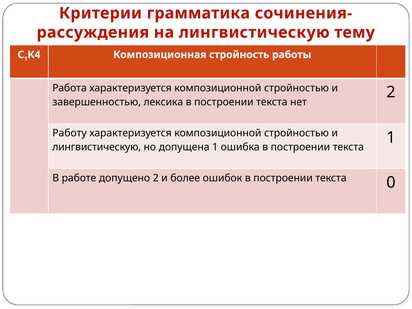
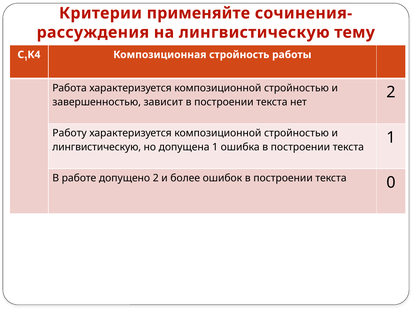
грамматика: грамматика -> применяйте
лексика: лексика -> зависит
